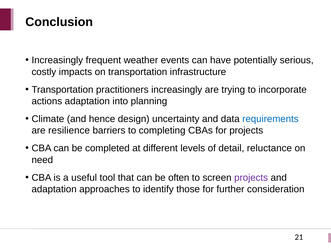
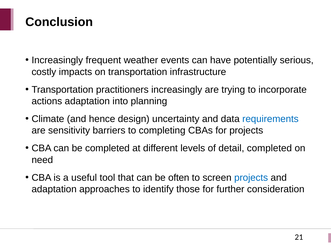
resilience: resilience -> sensitivity
detail reluctance: reluctance -> completed
projects at (251, 178) colour: purple -> blue
